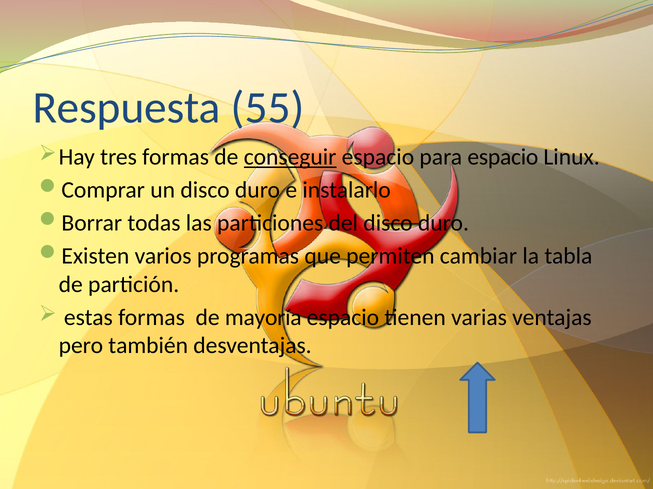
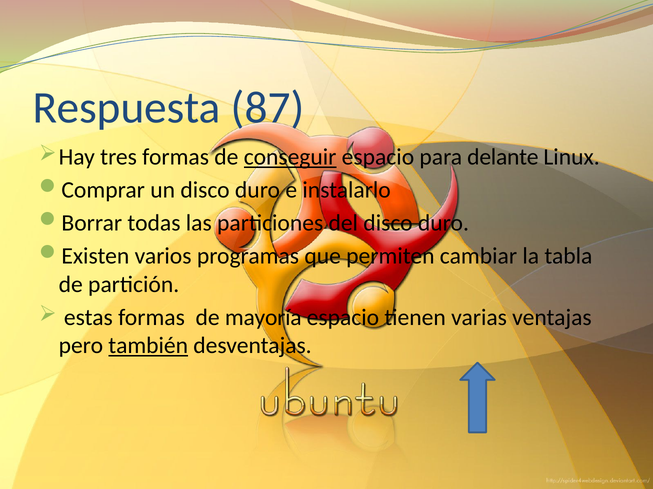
55: 55 -> 87
para espacio: espacio -> delante
también underline: none -> present
